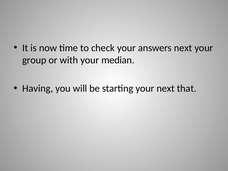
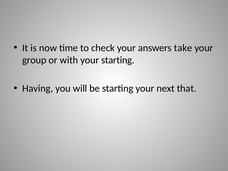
answers next: next -> take
your median: median -> starting
